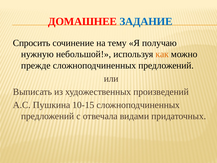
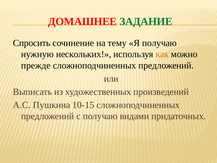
ЗАДАНИЕ colour: blue -> green
небольшой: небольшой -> нескольких
с отвечала: отвечала -> получаю
